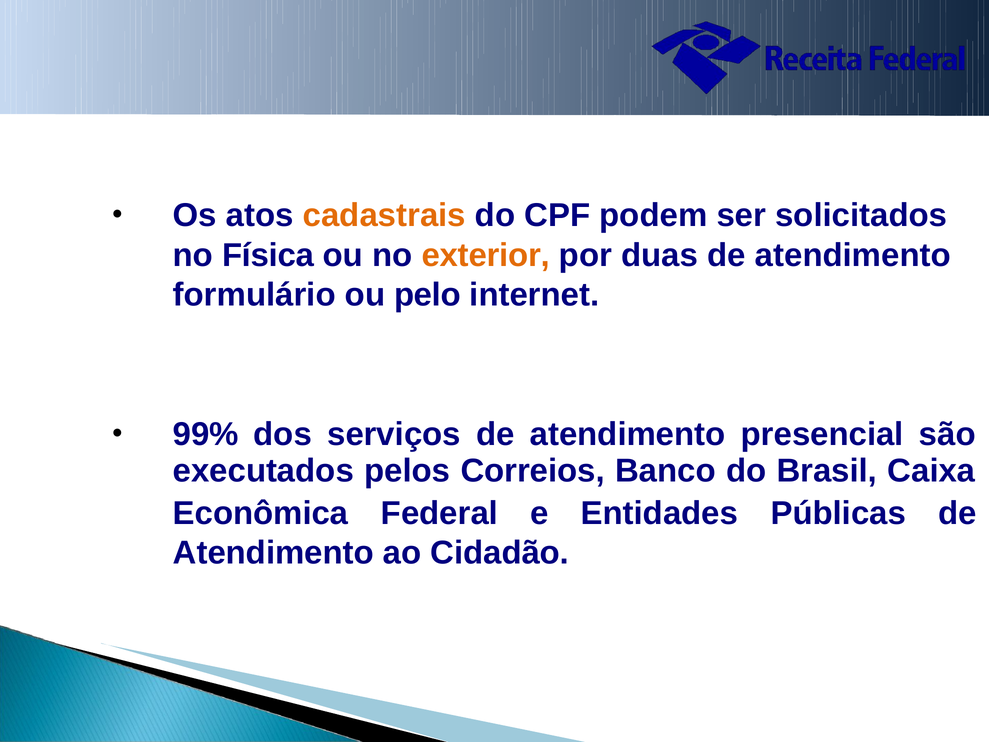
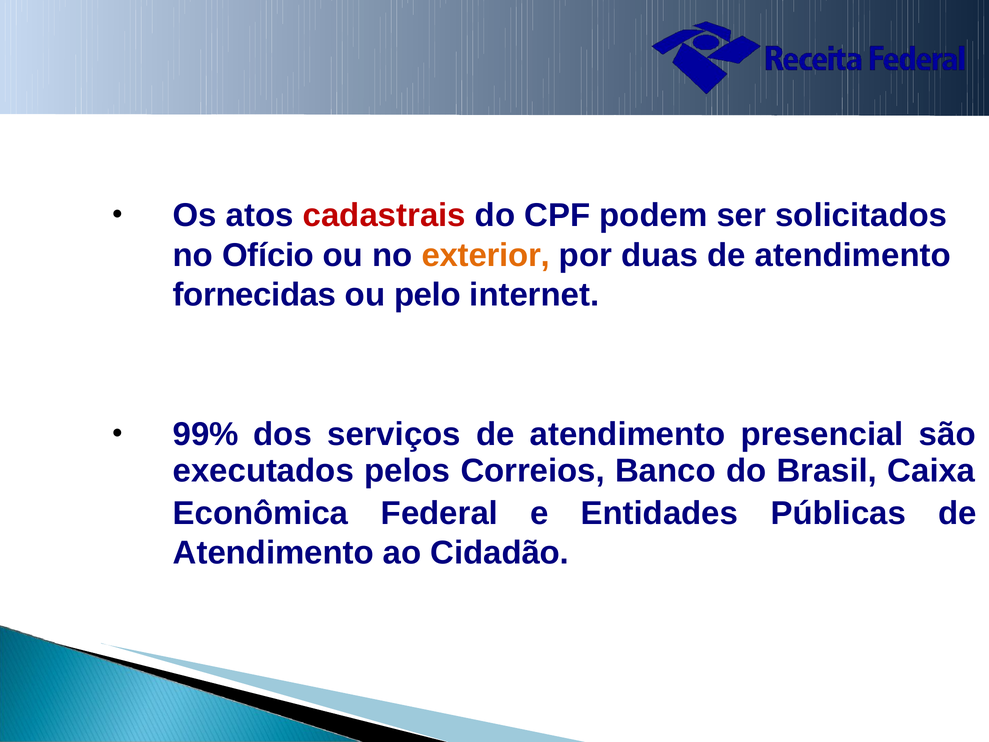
cadastrais colour: orange -> red
Física: Física -> Ofício
formulário: formulário -> fornecidas
